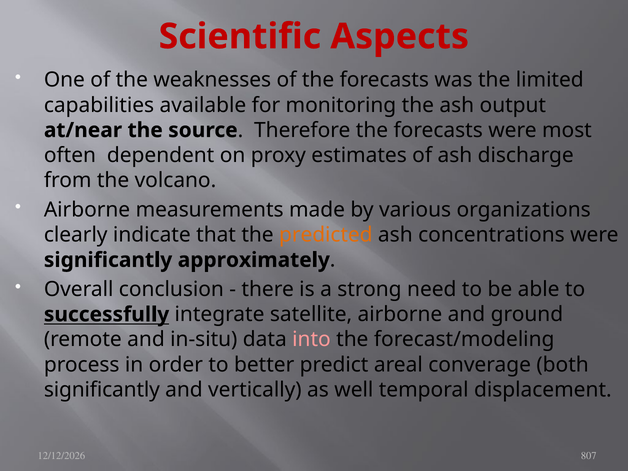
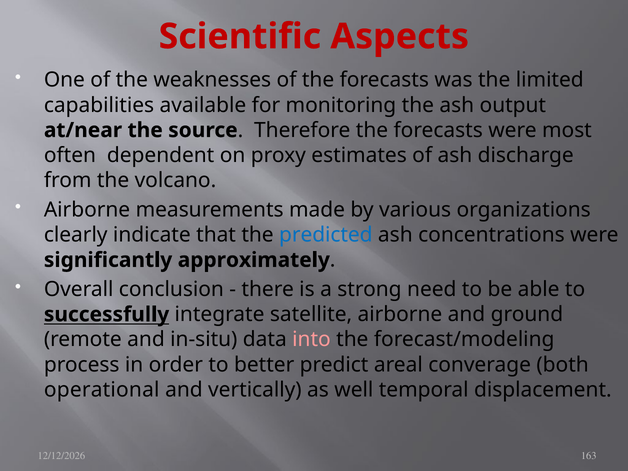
predicted colour: orange -> blue
significantly at (102, 390): significantly -> operational
807: 807 -> 163
